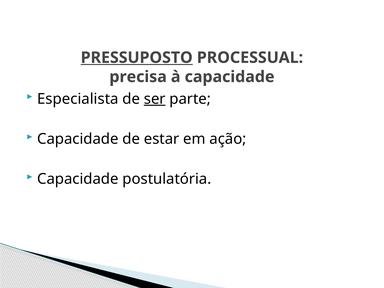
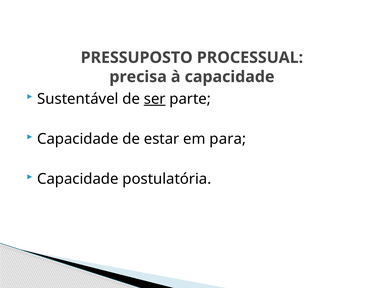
PRESSUPOSTO underline: present -> none
Especialista: Especialista -> Sustentável
ação: ação -> para
